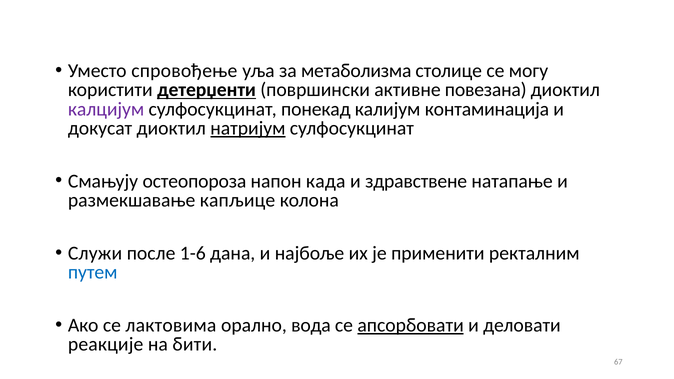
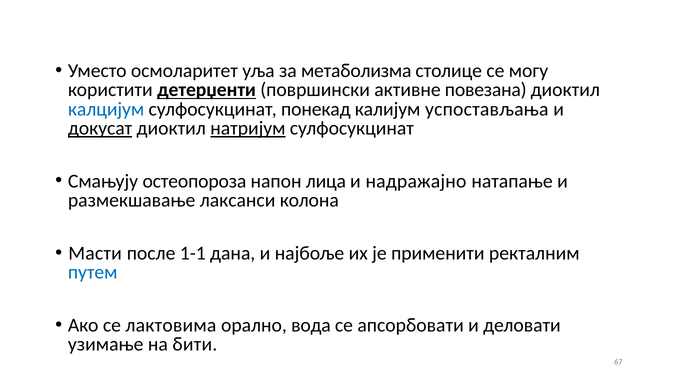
спровођење: спровођење -> осмоларитет
калцијум colour: purple -> blue
контаминација: контаминација -> успостављања
докусат underline: none -> present
када: када -> лица
здравствене: здравствене -> надражајно
капљице: капљице -> лаксанси
Служи: Служи -> Масти
1-6: 1-6 -> 1-1
апсорбовати underline: present -> none
реакције: реакције -> узимање
